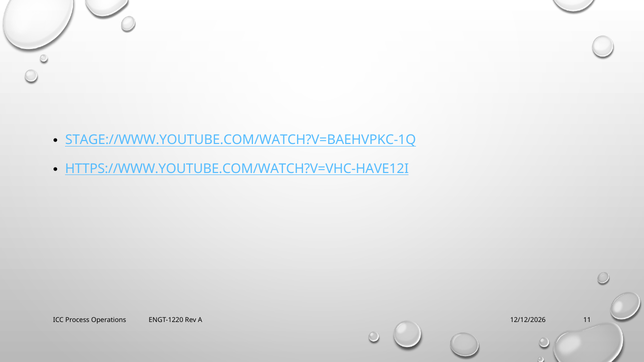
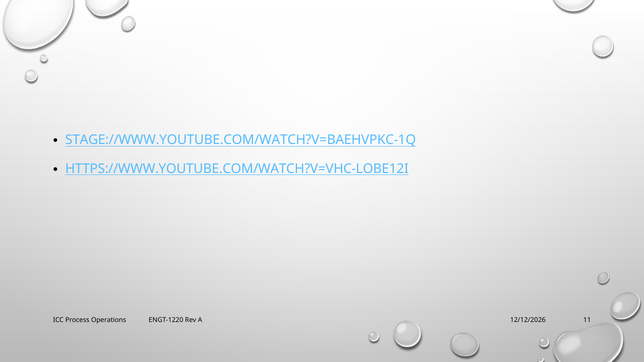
HTTPS://WWW.YOUTUBE.COM/WATCH?V=VHC-HAVE12I: HTTPS://WWW.YOUTUBE.COM/WATCH?V=VHC-HAVE12I -> HTTPS://WWW.YOUTUBE.COM/WATCH?V=VHC-LOBE12I
